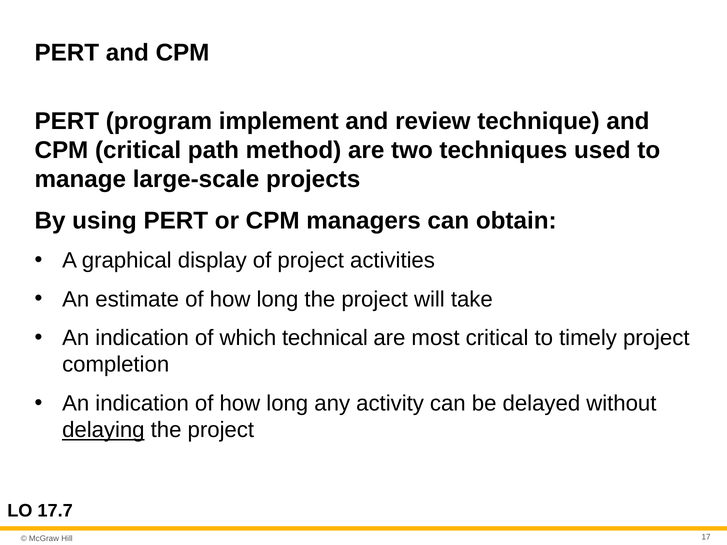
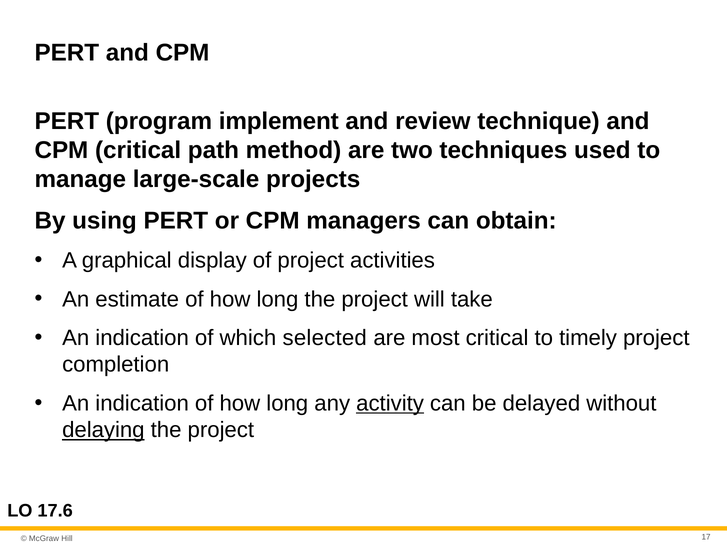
technical: technical -> selected
activity underline: none -> present
17.7: 17.7 -> 17.6
